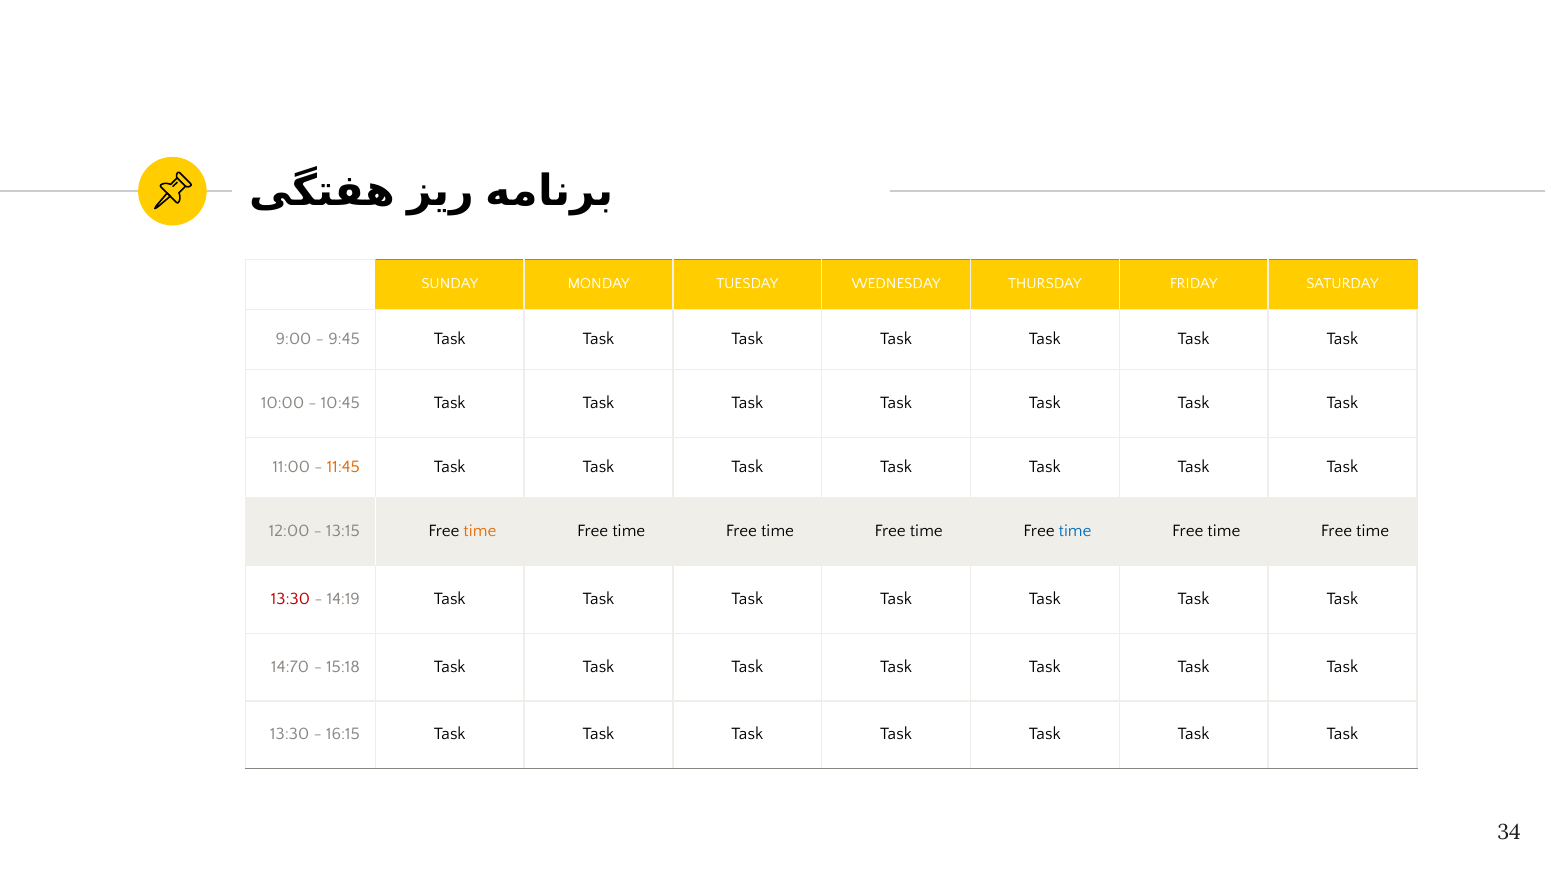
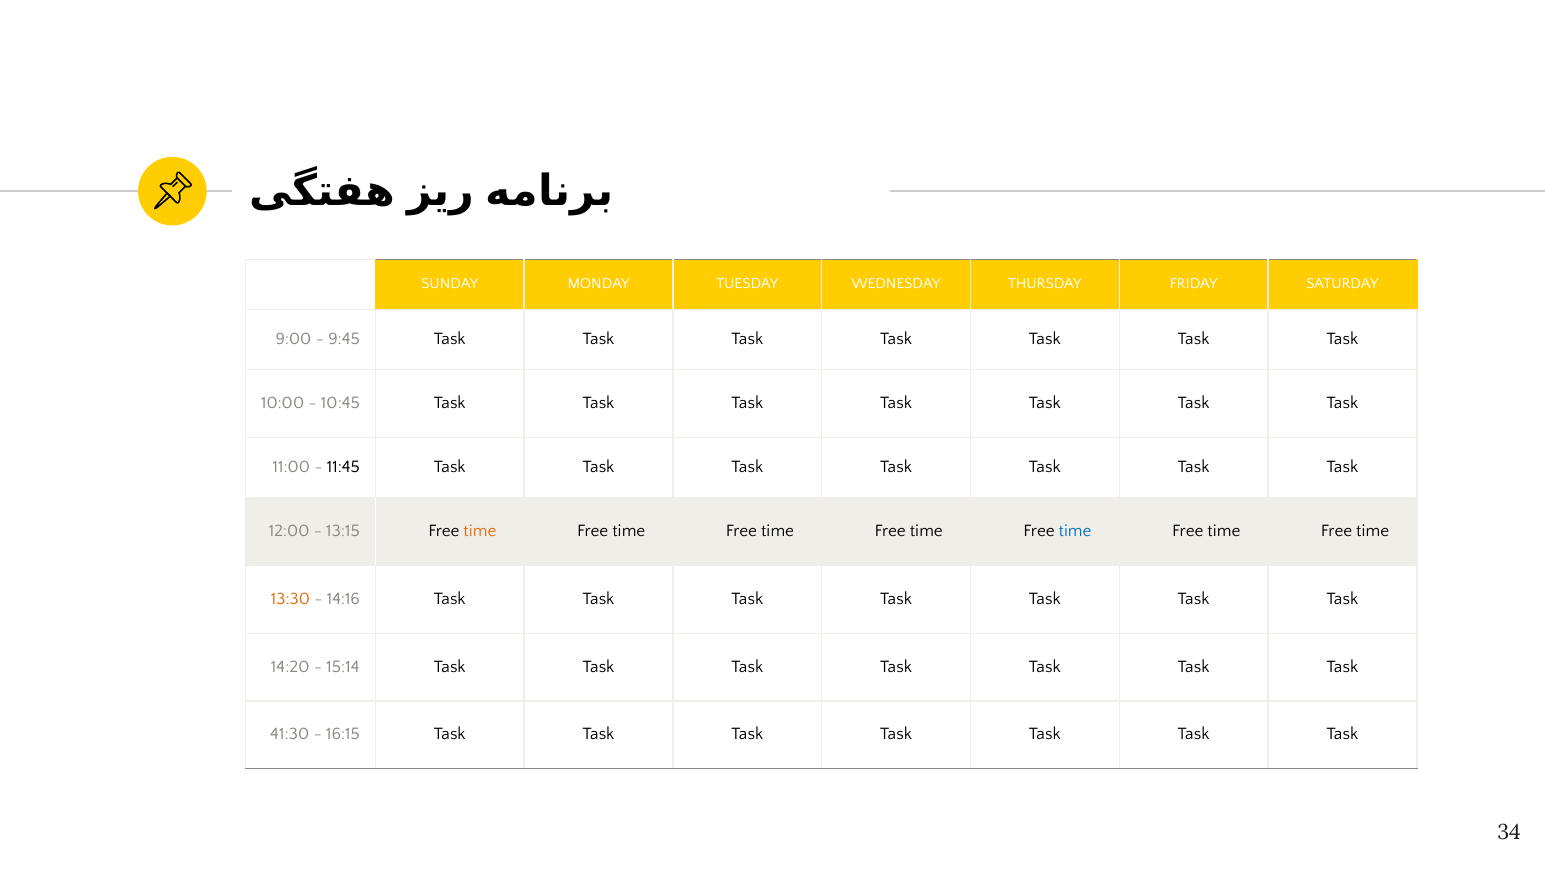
11:45 colour: orange -> black
13:30 at (290, 599) colour: red -> orange
14:19: 14:19 -> 14:16
14:70: 14:70 -> 14:20
15:18: 15:18 -> 15:14
13:30 at (290, 734): 13:30 -> 41:30
